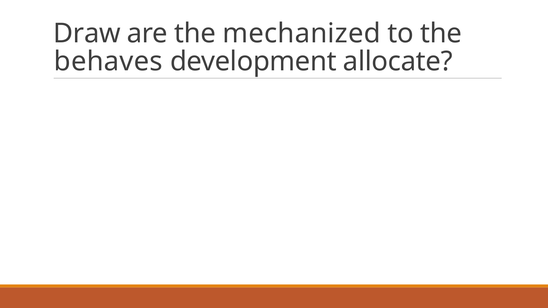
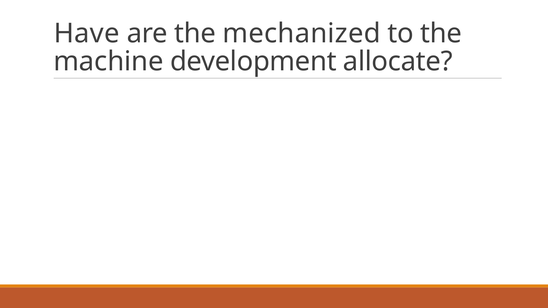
Draw: Draw -> Have
behaves: behaves -> machine
